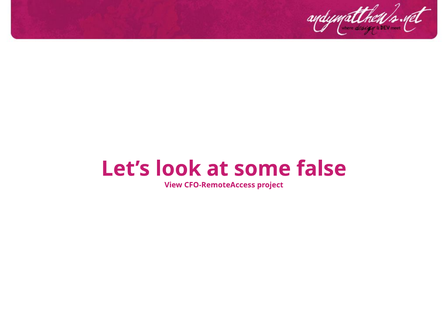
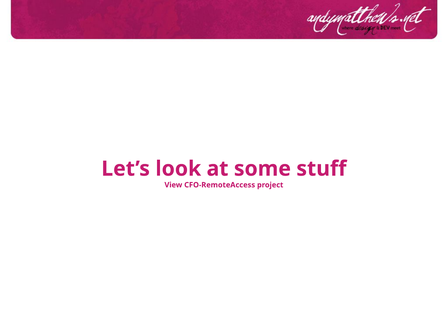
false: false -> stuff
